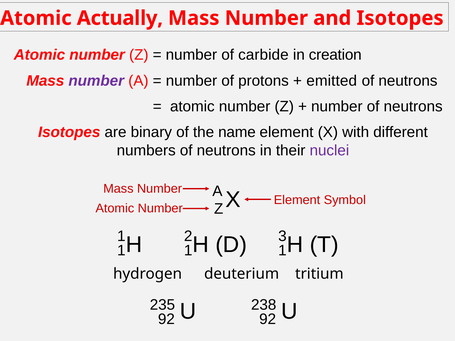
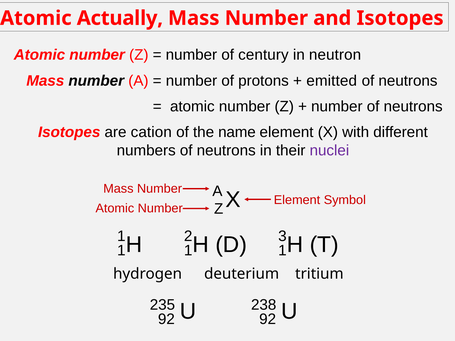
carbide: carbide -> century
creation: creation -> neutron
number at (96, 81) colour: purple -> black
binary: binary -> cation
